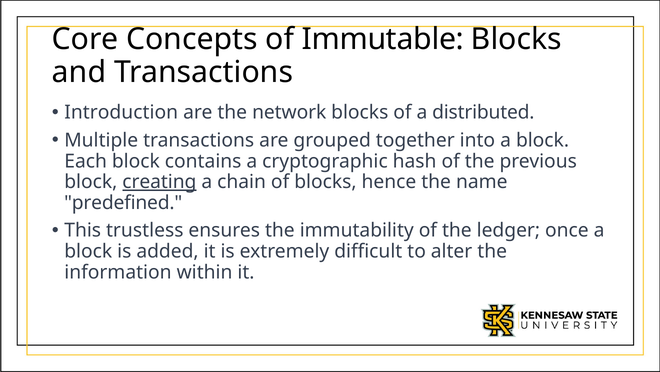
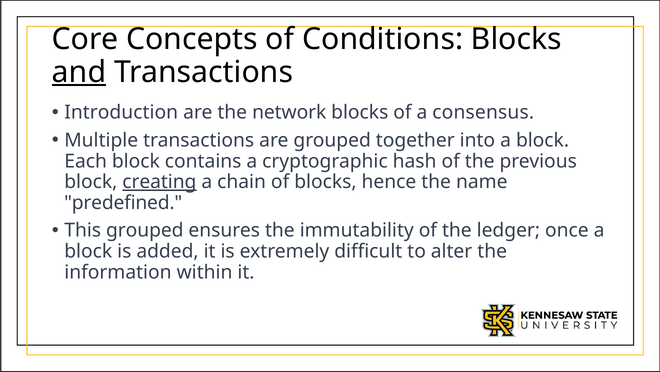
Immutable: Immutable -> Conditions
and underline: none -> present
distributed: distributed -> consensus
This trustless: trustless -> grouped
